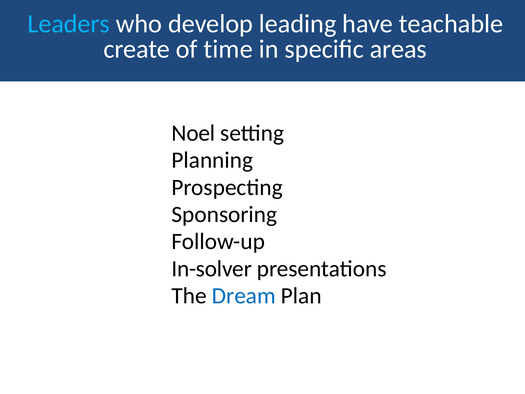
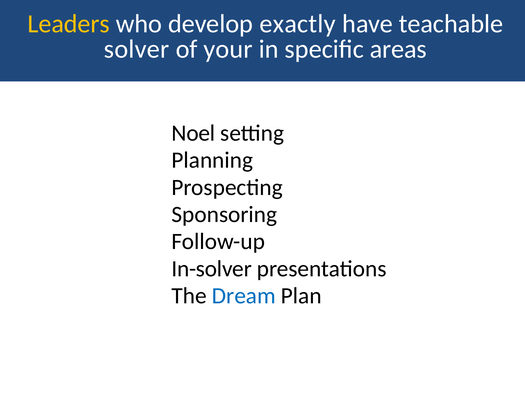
Leaders colour: light blue -> yellow
leading: leading -> exactly
create: create -> solver
time: time -> your
